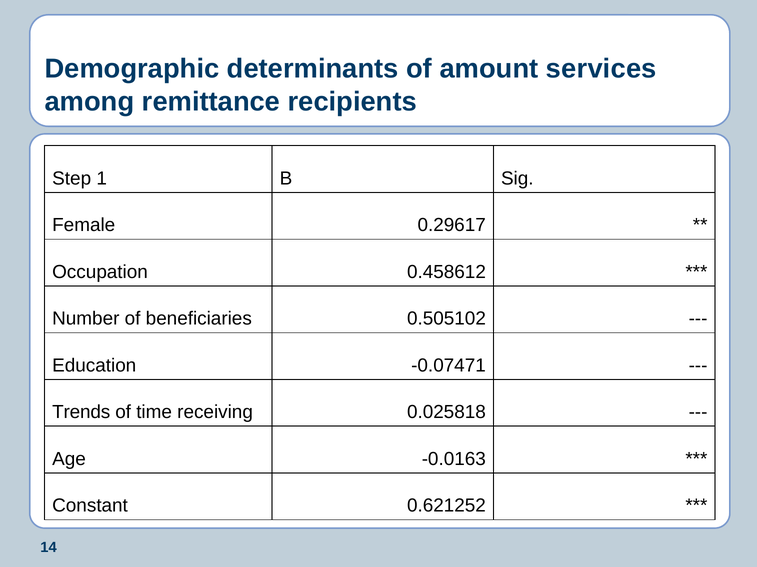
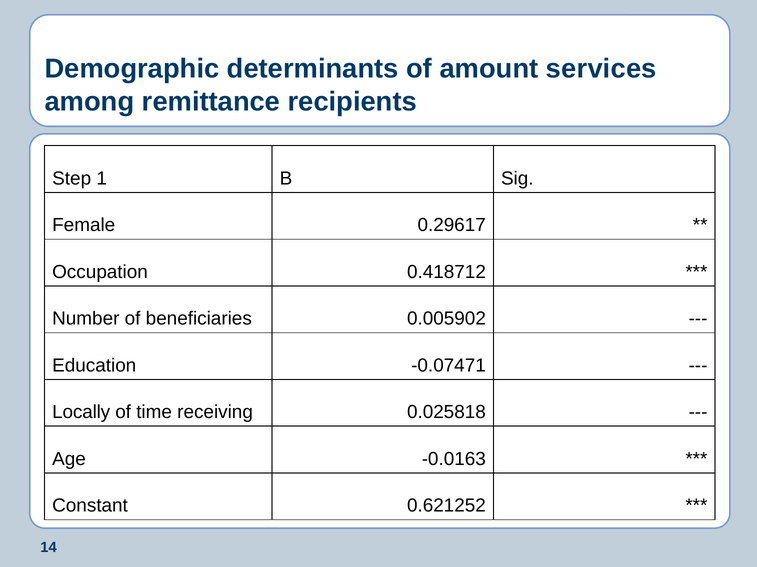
0.458612: 0.458612 -> 0.418712
0.505102: 0.505102 -> 0.005902
Trends: Trends -> Locally
